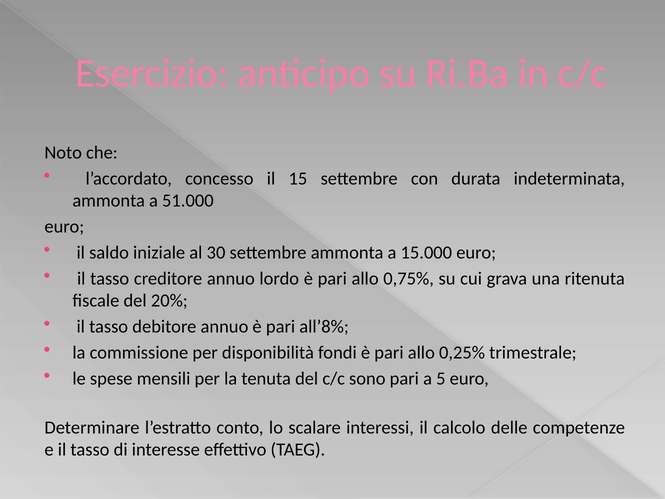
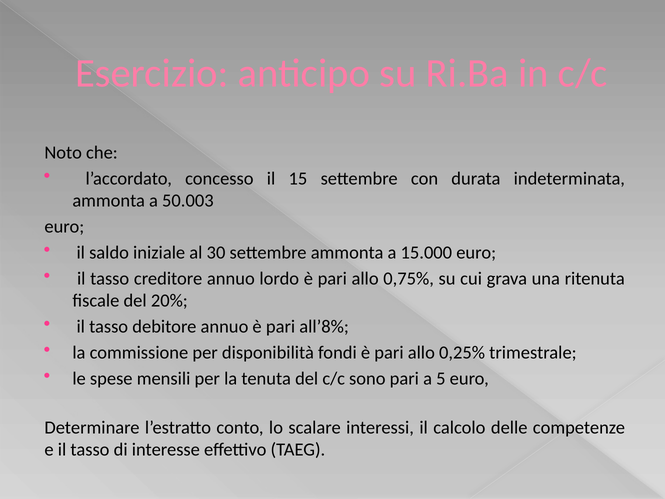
51.000: 51.000 -> 50.003
